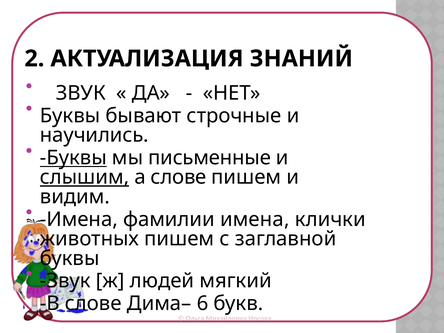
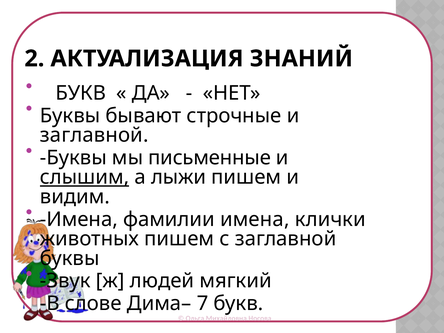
ЗВУК at (81, 93): ЗВУК -> БУКВ
научились at (94, 135): научились -> заглавной
Буквы at (73, 158) underline: present -> none
а слове: слове -> лыжи
6: 6 -> 7
